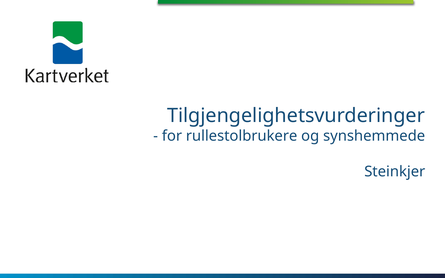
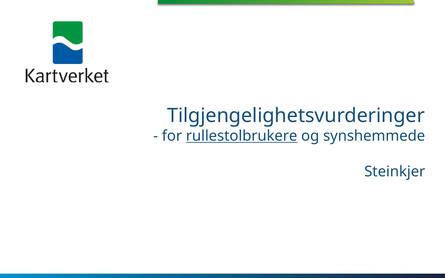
rullestolbrukere underline: none -> present
